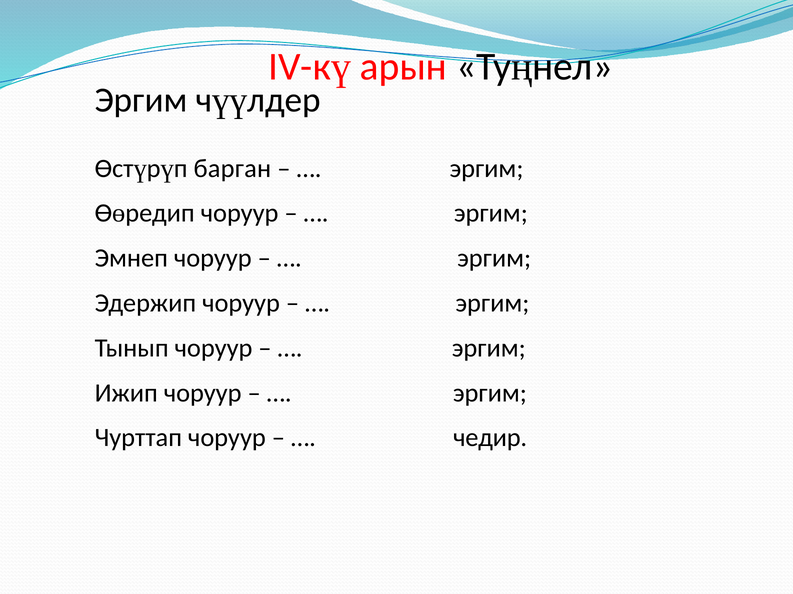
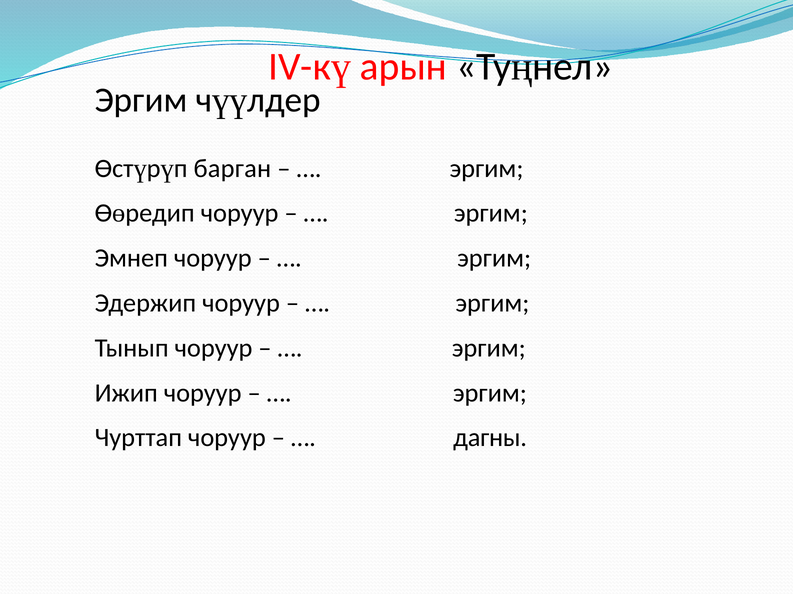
чедир: чедир -> дагны
